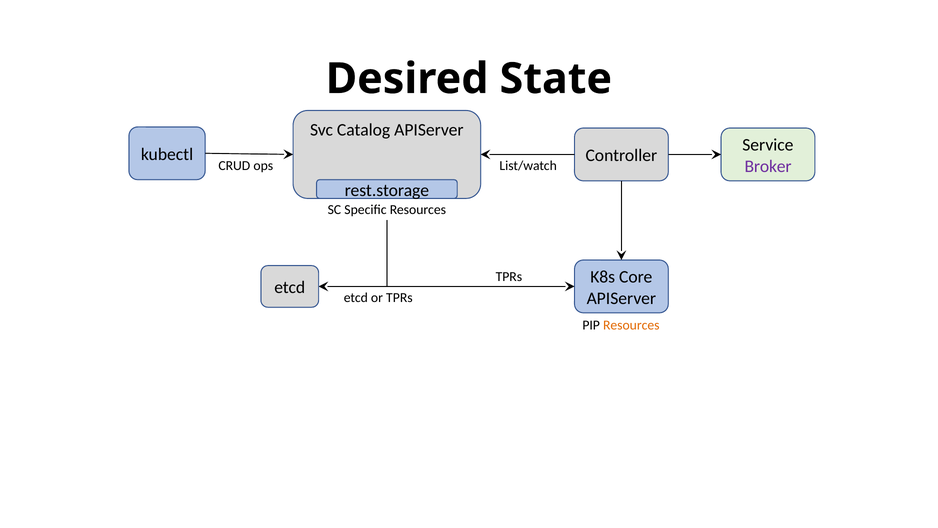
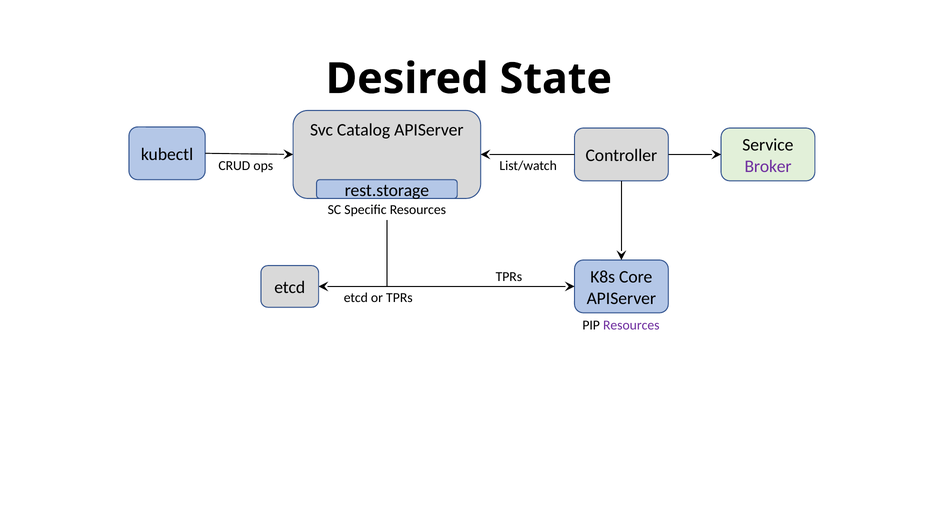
Resources at (631, 325) colour: orange -> purple
